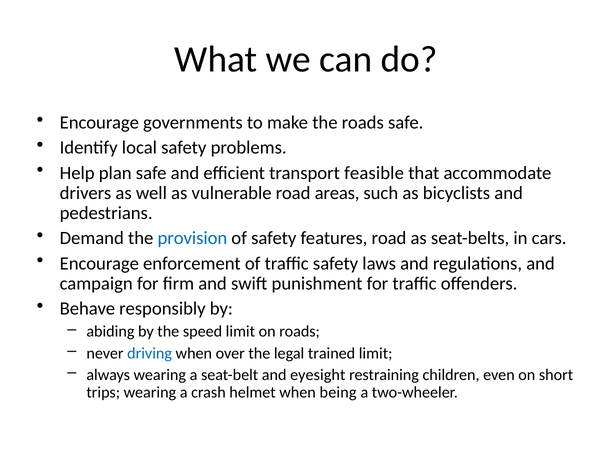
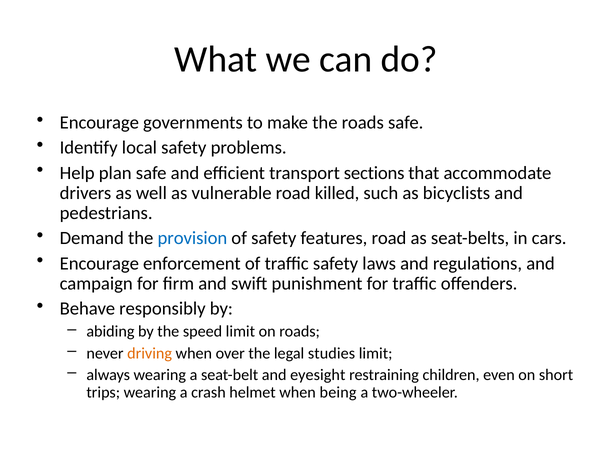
feasible: feasible -> sections
areas: areas -> killed
driving colour: blue -> orange
trained: trained -> studies
